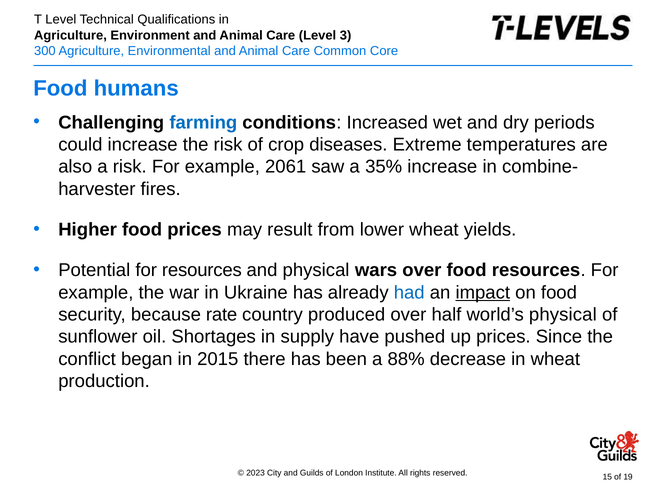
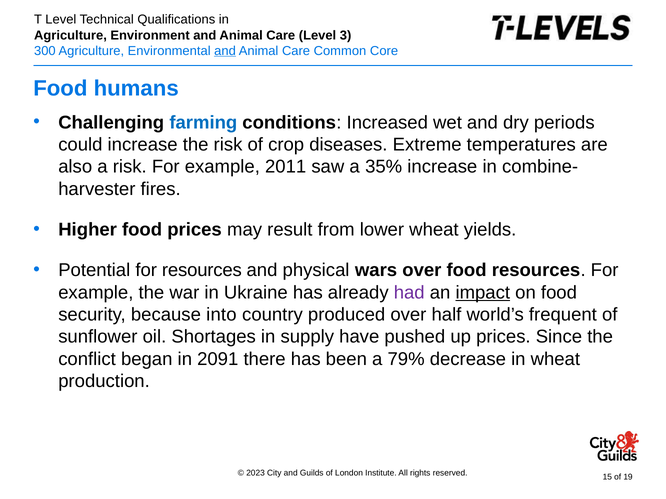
and at (225, 51) underline: none -> present
2061: 2061 -> 2011
had colour: blue -> purple
rate: rate -> into
world’s physical: physical -> frequent
2015: 2015 -> 2091
88%: 88% -> 79%
